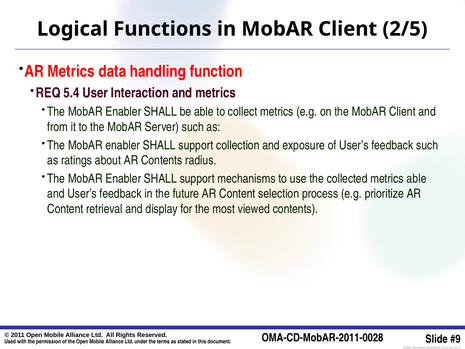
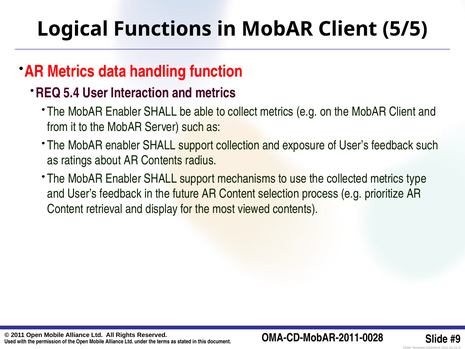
2/5: 2/5 -> 5/5
metrics able: able -> type
